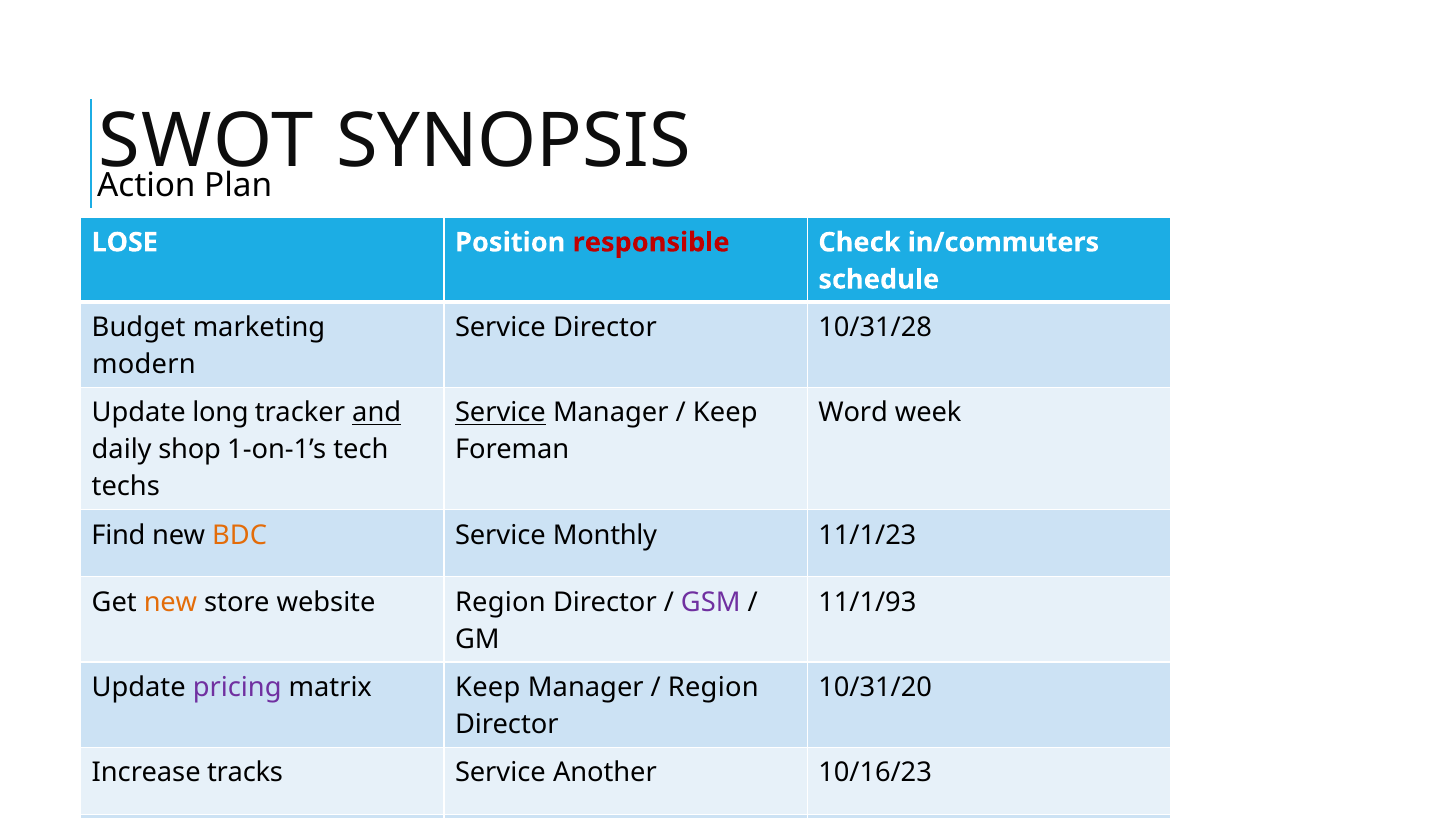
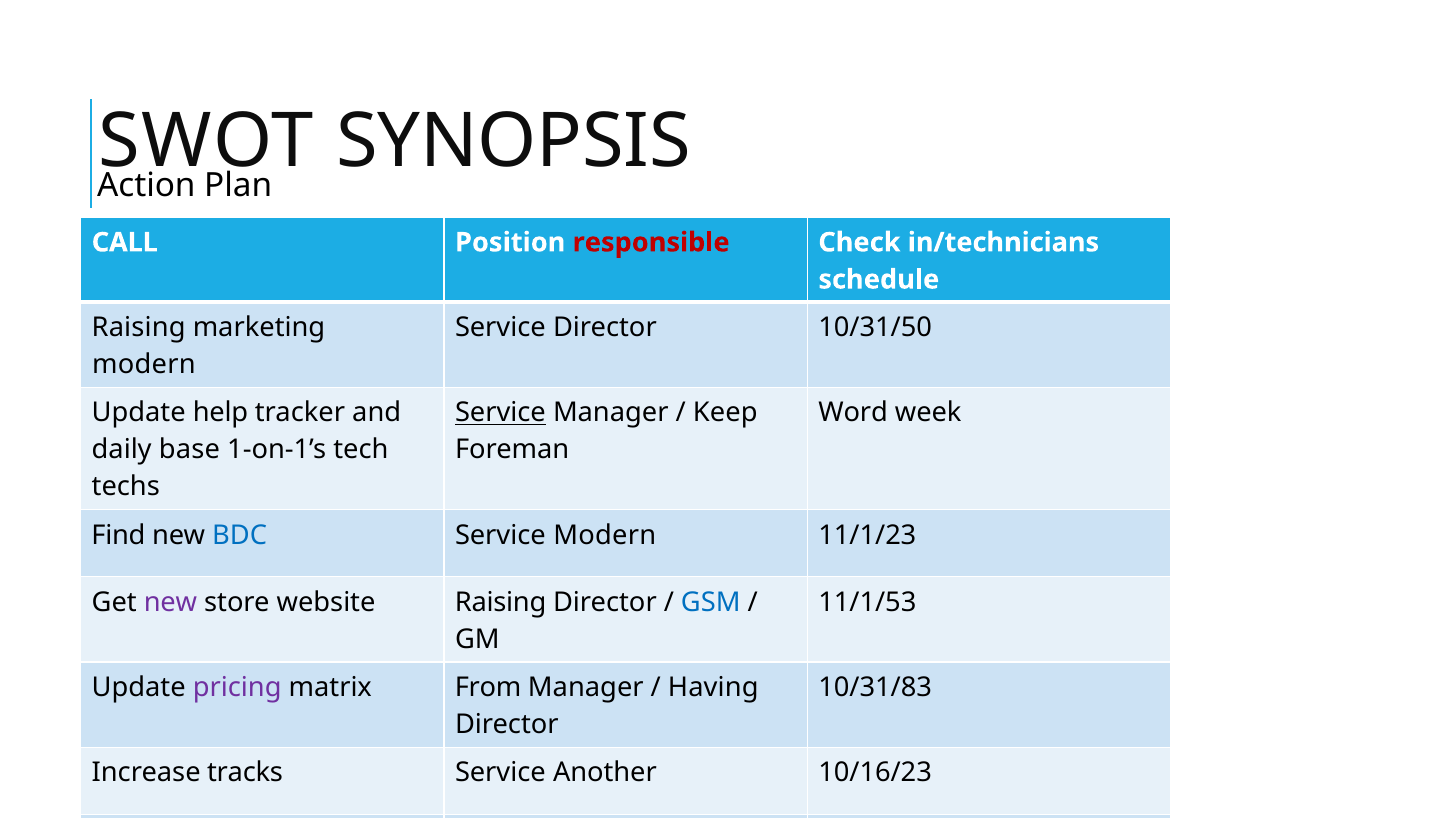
LOSE: LOSE -> CALL
in/commuters: in/commuters -> in/technicians
Budget at (139, 328): Budget -> Raising
10/31/28: 10/31/28 -> 10/31/50
long: long -> help
and underline: present -> none
shop: shop -> base
BDC colour: orange -> blue
Service Monthly: Monthly -> Modern
new at (170, 603) colour: orange -> purple
website Region: Region -> Raising
GSM colour: purple -> blue
11/1/93: 11/1/93 -> 11/1/53
matrix Keep: Keep -> From
Region at (713, 688): Region -> Having
10/31/20: 10/31/20 -> 10/31/83
